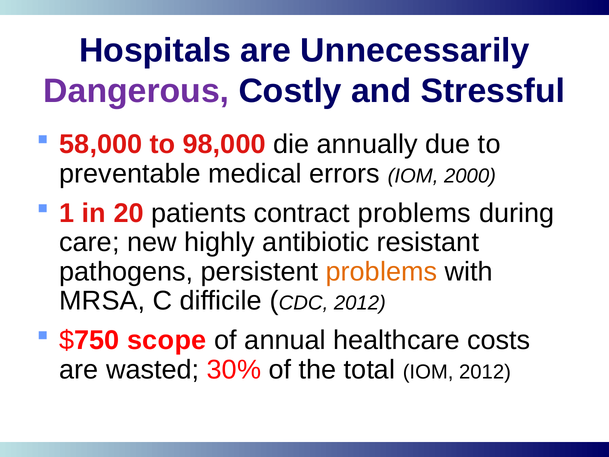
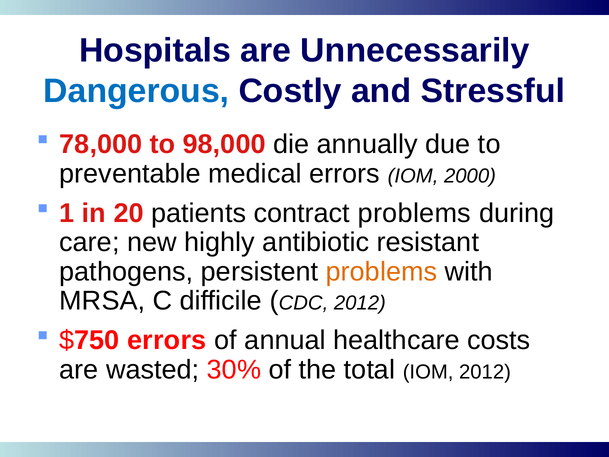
Dangerous colour: purple -> blue
58,000: 58,000 -> 78,000
$750 scope: scope -> errors
